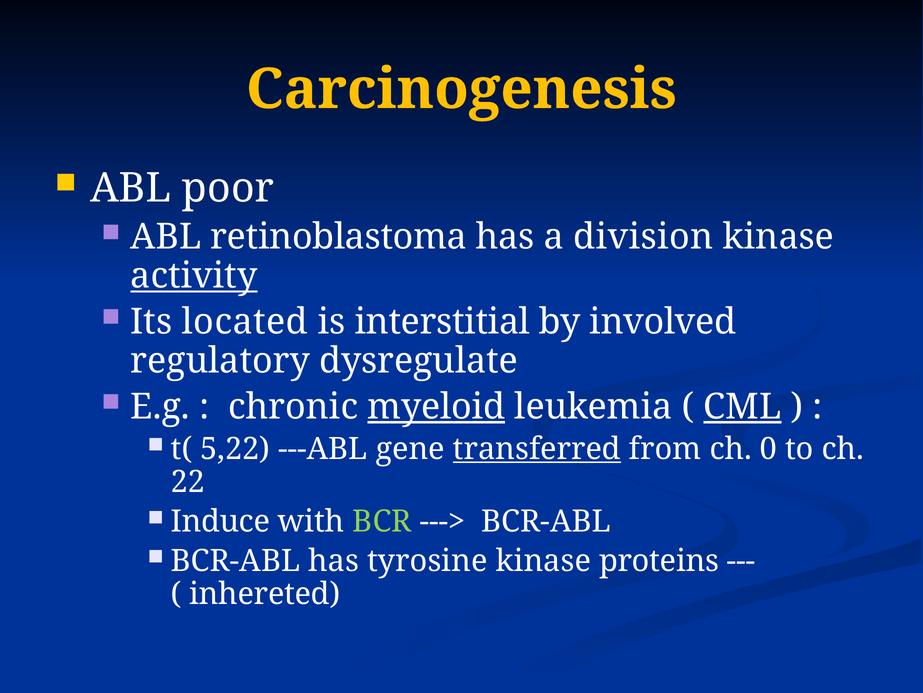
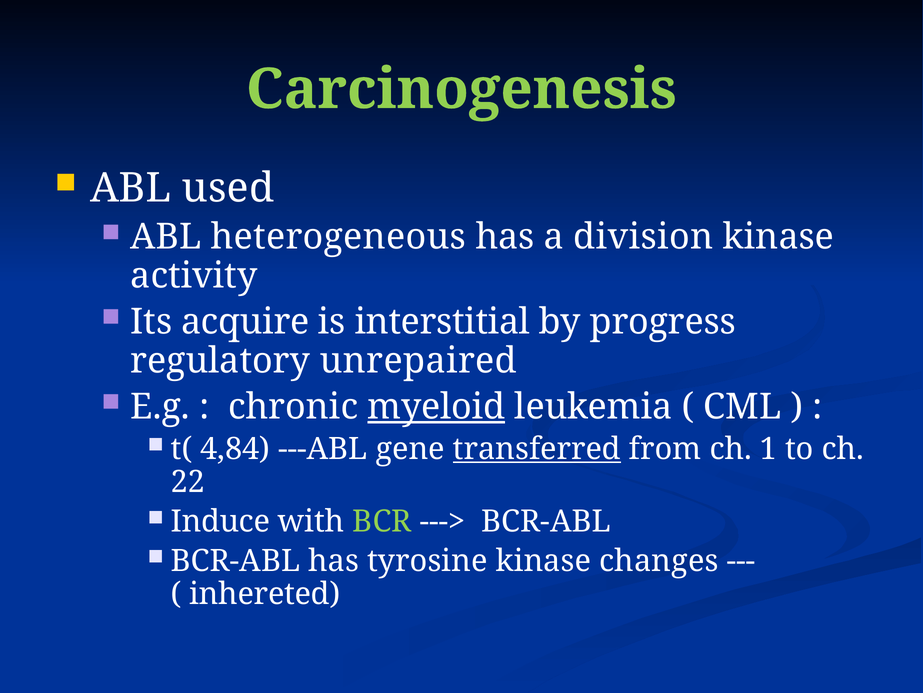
Carcinogenesis colour: yellow -> light green
poor: poor -> used
retinoblastoma: retinoblastoma -> heterogeneous
activity underline: present -> none
located: located -> acquire
involved: involved -> progress
dysregulate: dysregulate -> unrepaired
CML underline: present -> none
5,22: 5,22 -> 4,84
0: 0 -> 1
proteins: proteins -> changes
